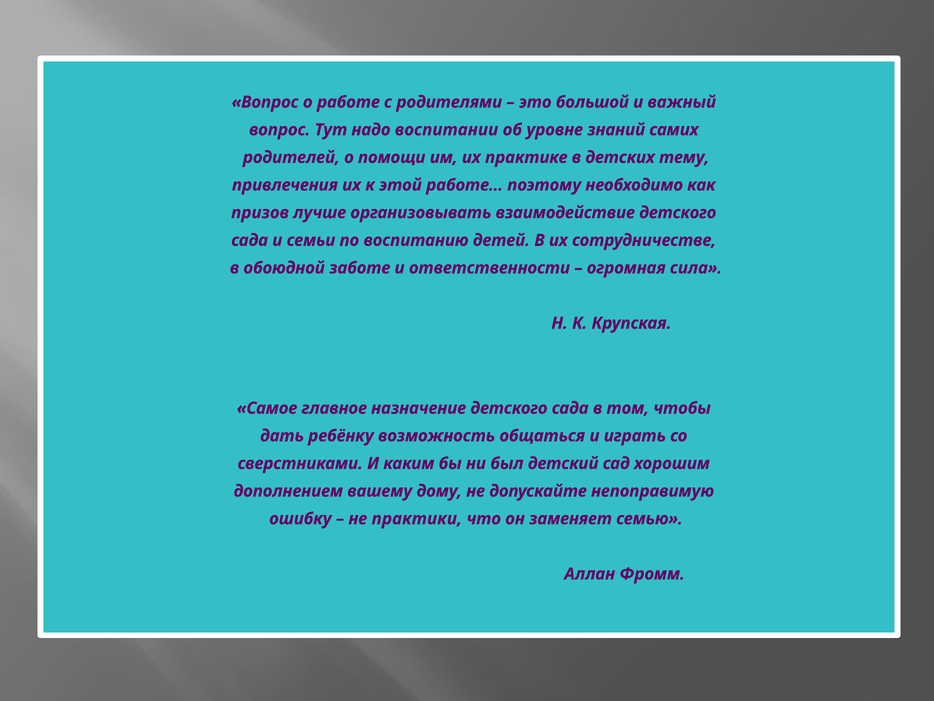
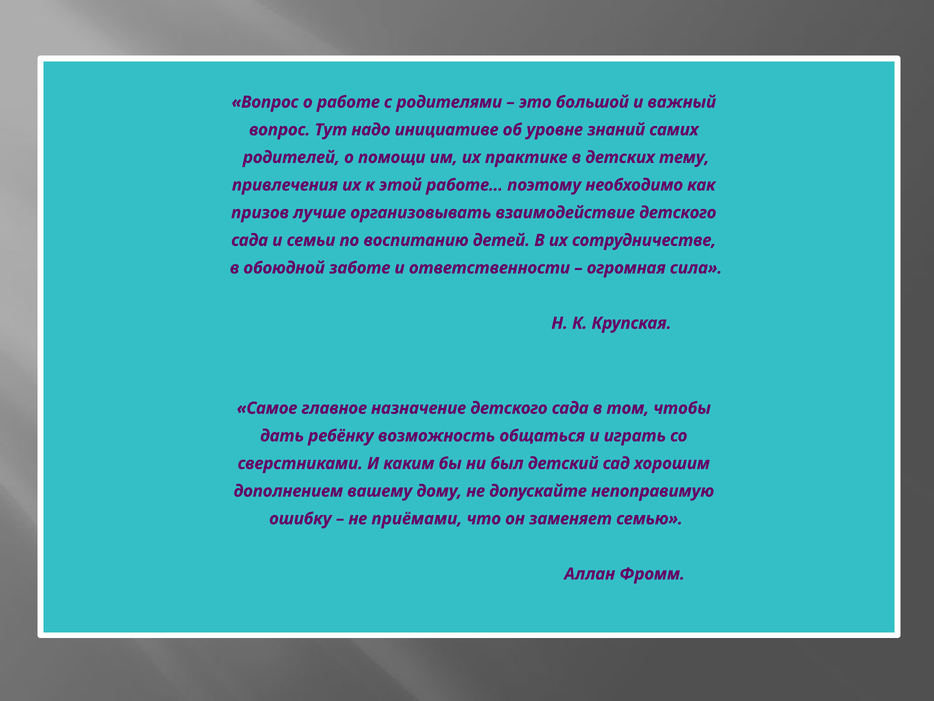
воспитании: воспитании -> инициативе
практики: практики -> приёмами
